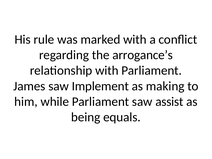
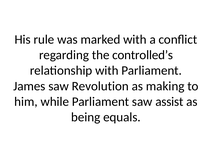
arrogance’s: arrogance’s -> controlled’s
Implement: Implement -> Revolution
